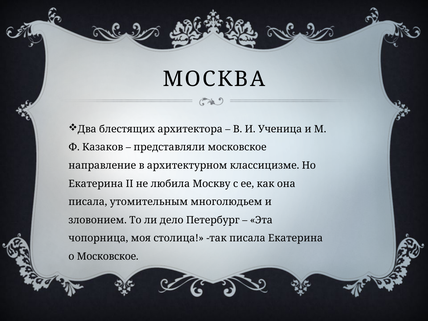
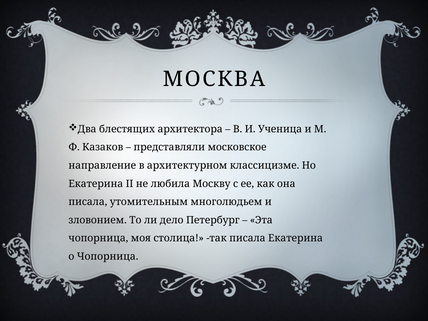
о Московское: Московское -> Чопорница
